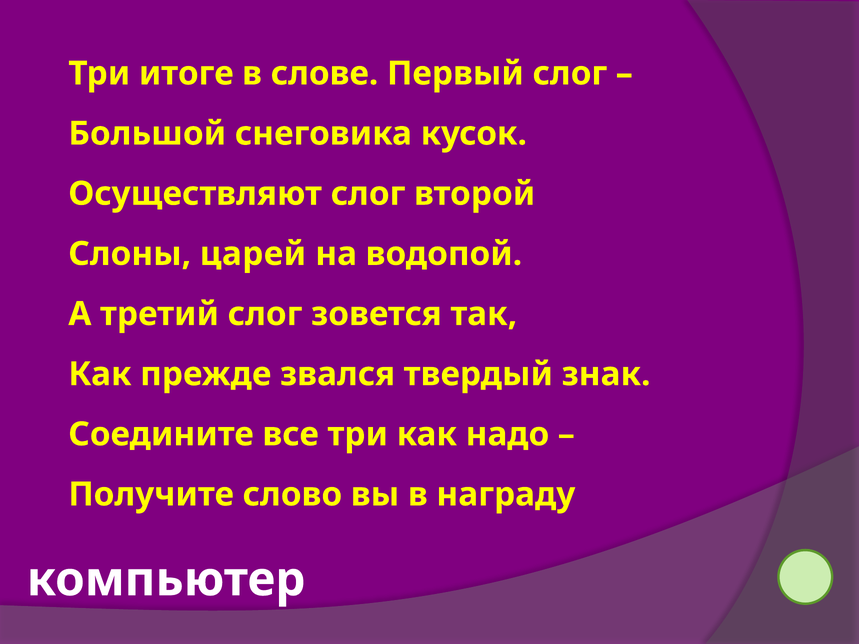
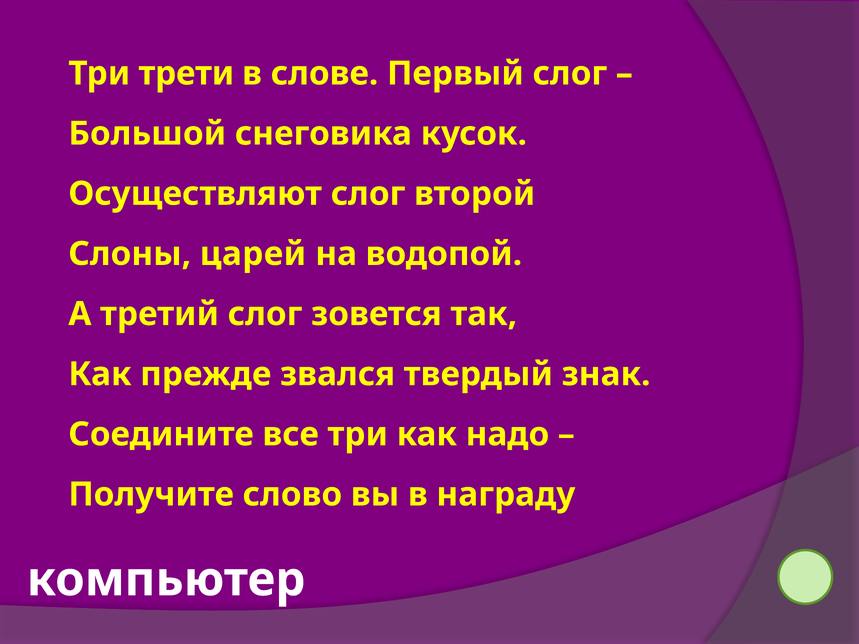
итоге: итоге -> трети
